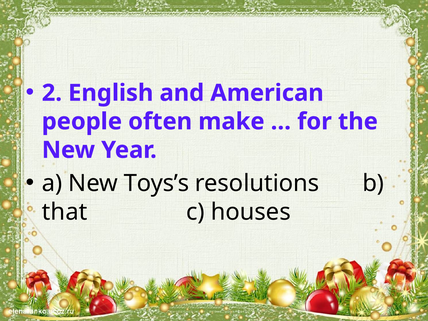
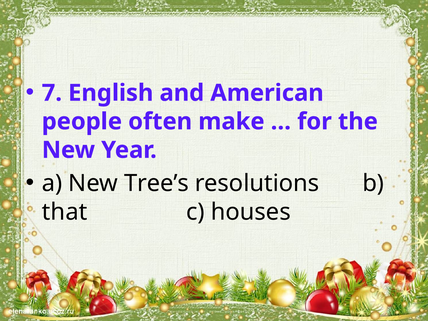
2: 2 -> 7
Toys’s: Toys’s -> Tree’s
